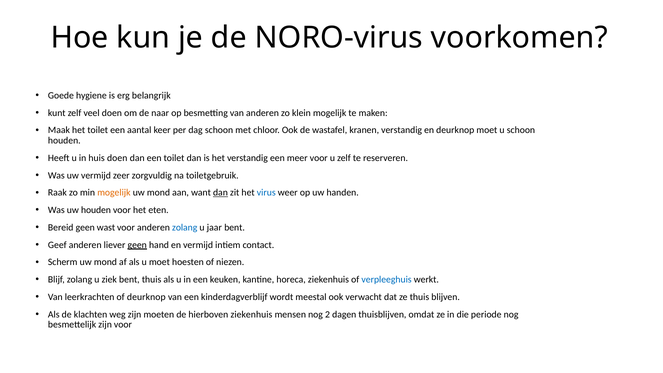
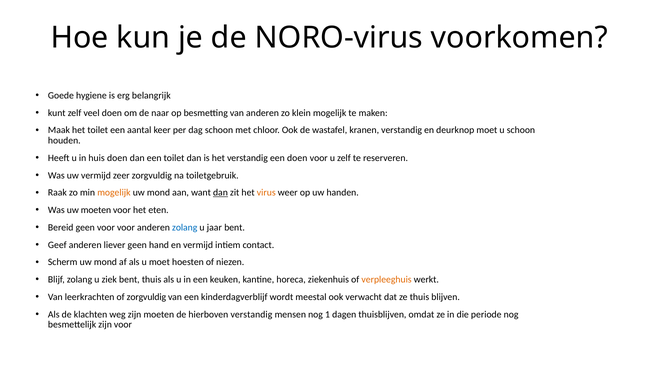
een meer: meer -> doen
virus colour: blue -> orange
uw houden: houden -> moeten
geen wast: wast -> voor
geen at (137, 245) underline: present -> none
verpleeghuis colour: blue -> orange
of deurknop: deurknop -> zorgvuldig
hierboven ziekenhuis: ziekenhuis -> verstandig
2: 2 -> 1
